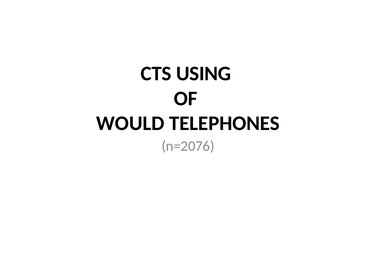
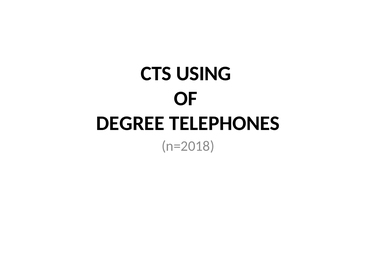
WOULD: WOULD -> DEGREE
n=2076: n=2076 -> n=2018
